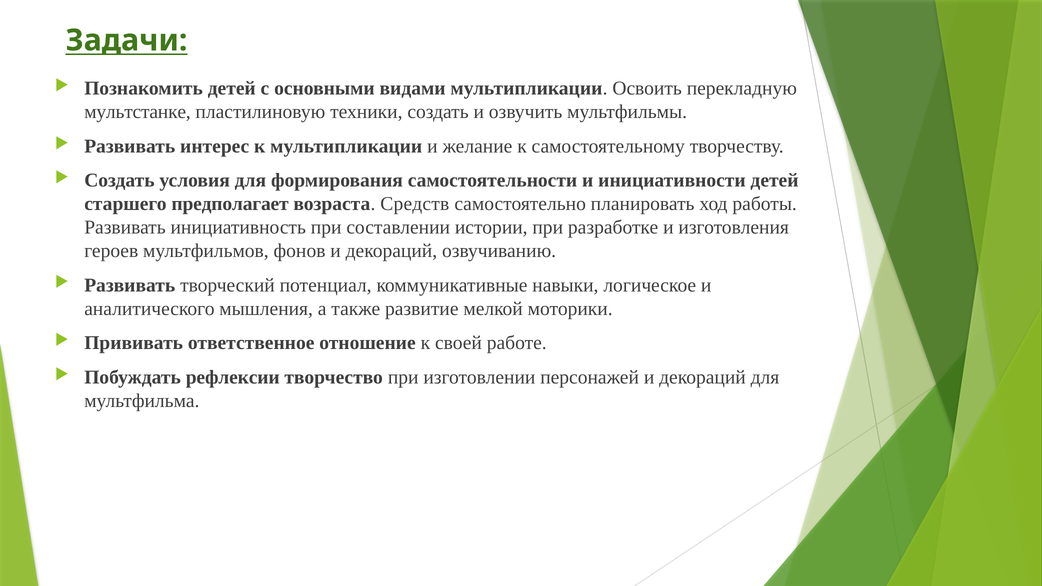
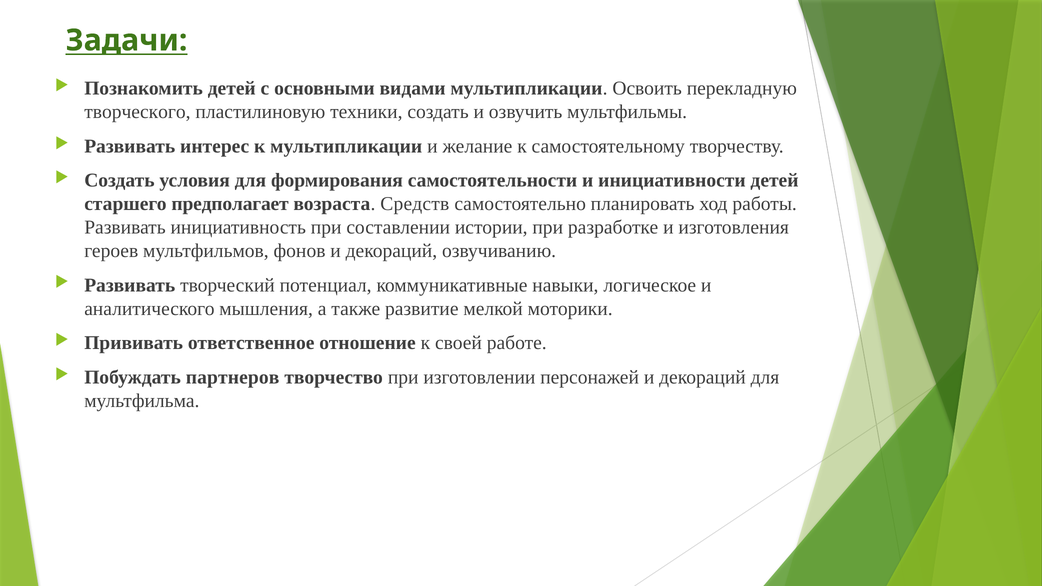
мультстанке: мультстанке -> творческого
рефлексии: рефлексии -> партнеров
